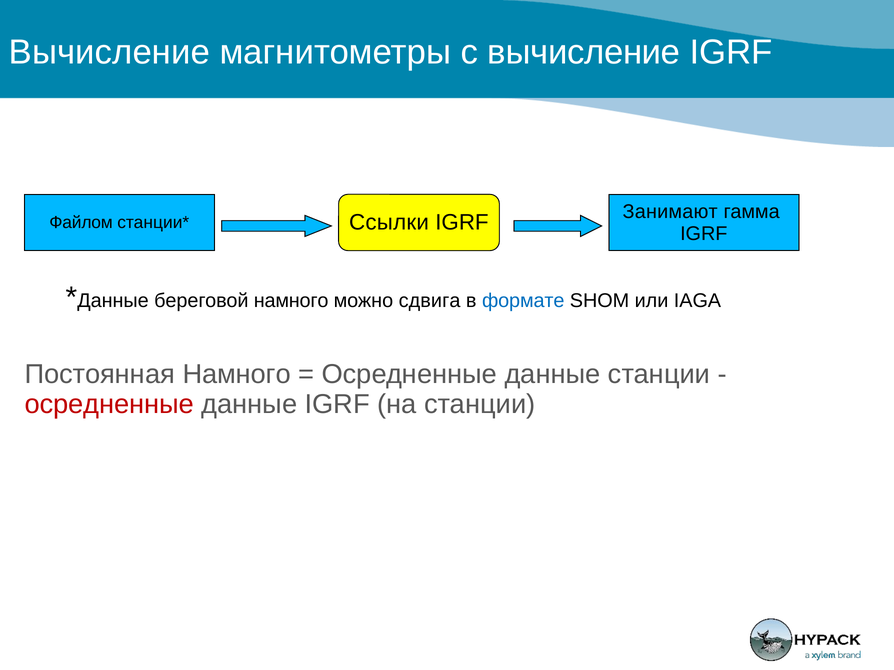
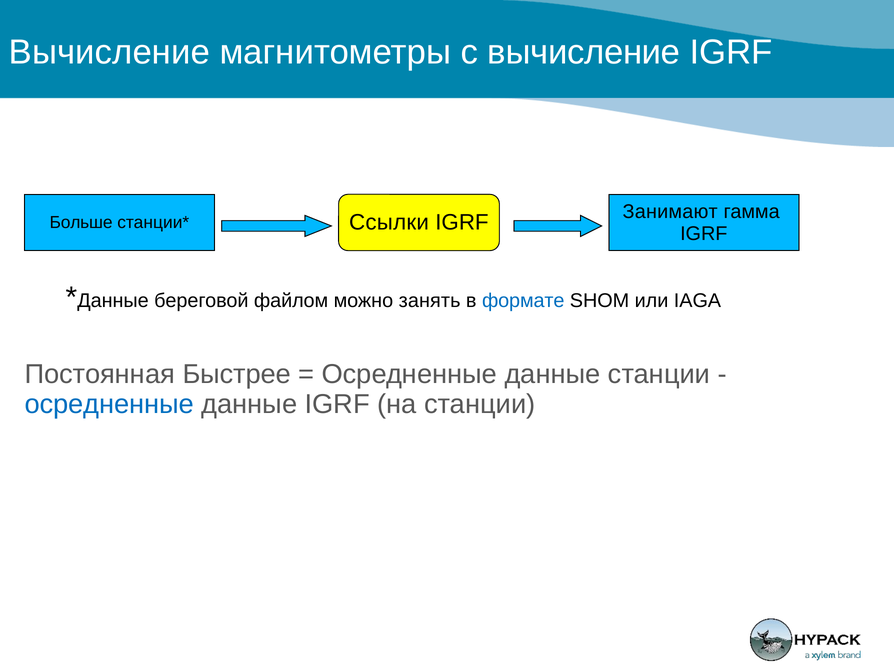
Файлом: Файлом -> Больше
береговой намного: намного -> файлом
сдвига: сдвига -> занять
Постоянная Намного: Намного -> Быстрее
осредненные at (109, 404) colour: red -> blue
